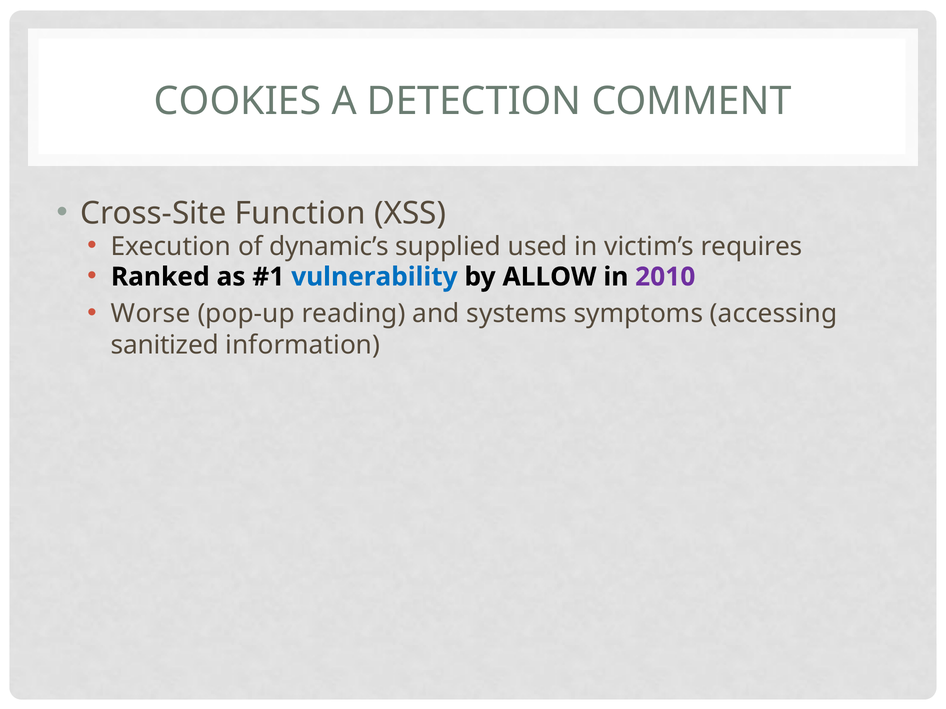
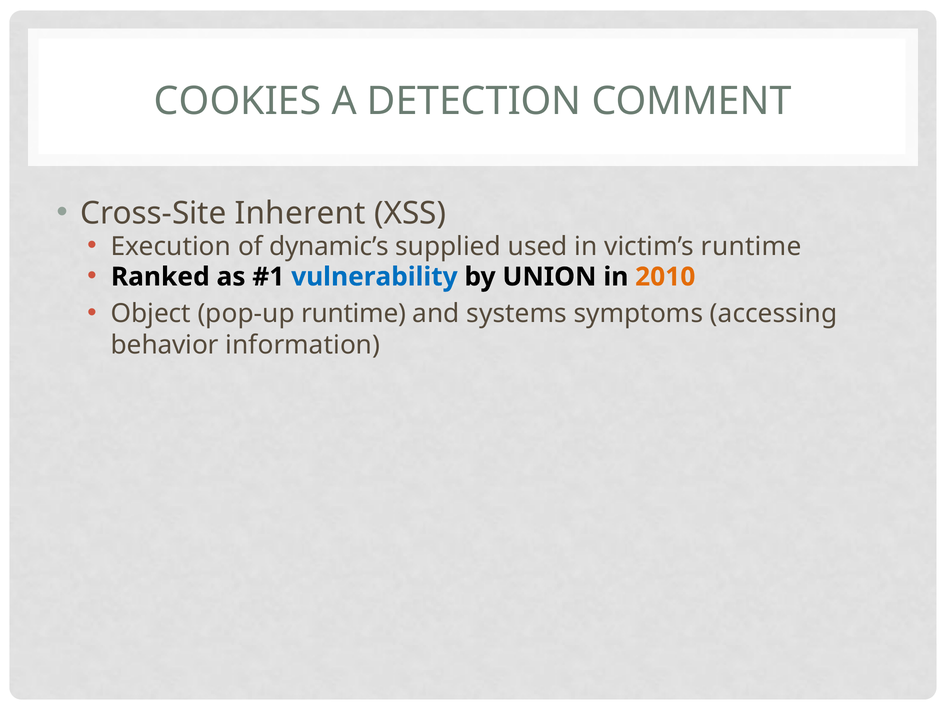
Function: Function -> Inherent
victim’s requires: requires -> runtime
ALLOW: ALLOW -> UNION
2010 colour: purple -> orange
Worse: Worse -> Object
pop-up reading: reading -> runtime
sanitized: sanitized -> behavior
